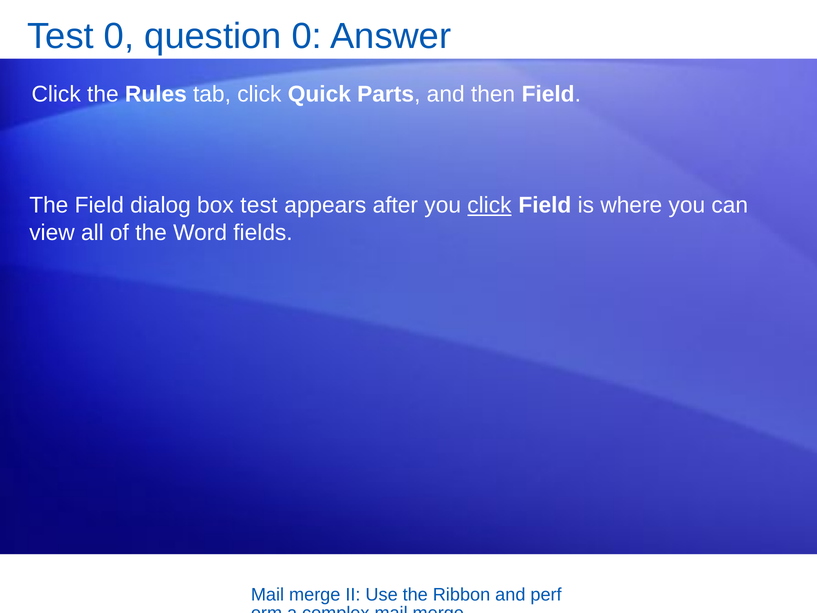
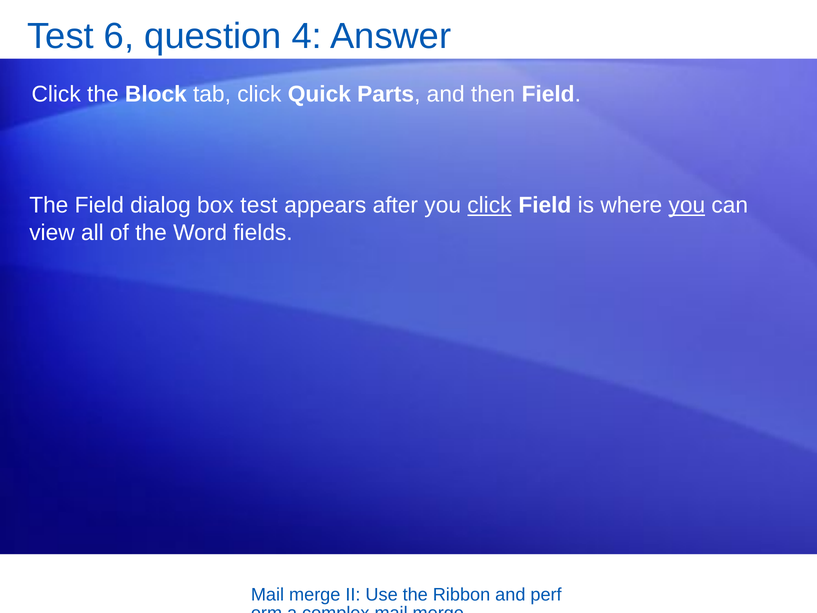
Test 0: 0 -> 6
question 0: 0 -> 4
Rules: Rules -> Block
you at (687, 205) underline: none -> present
